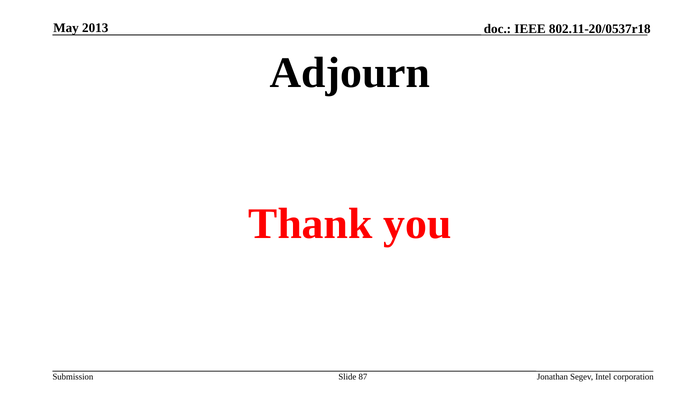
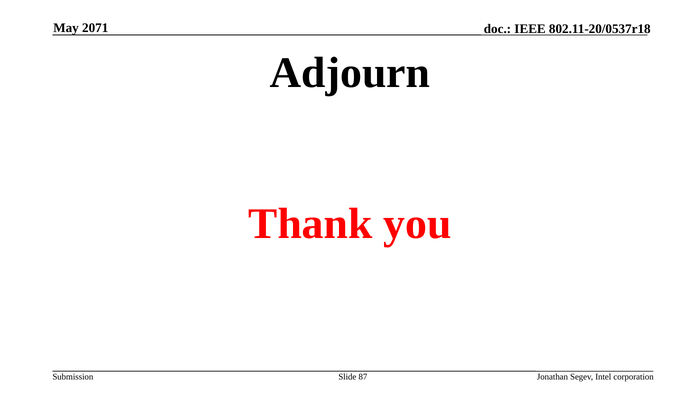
2013: 2013 -> 2071
